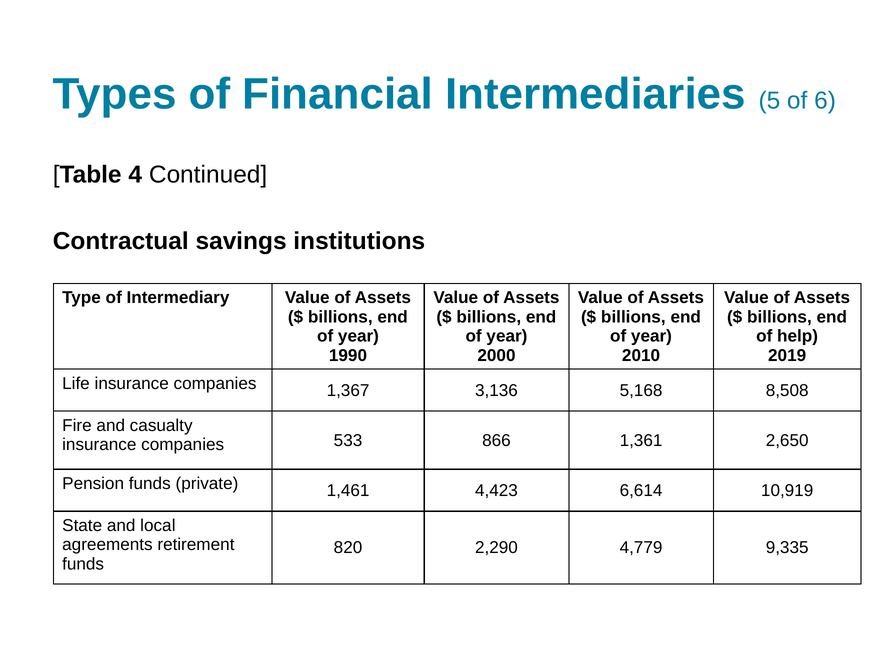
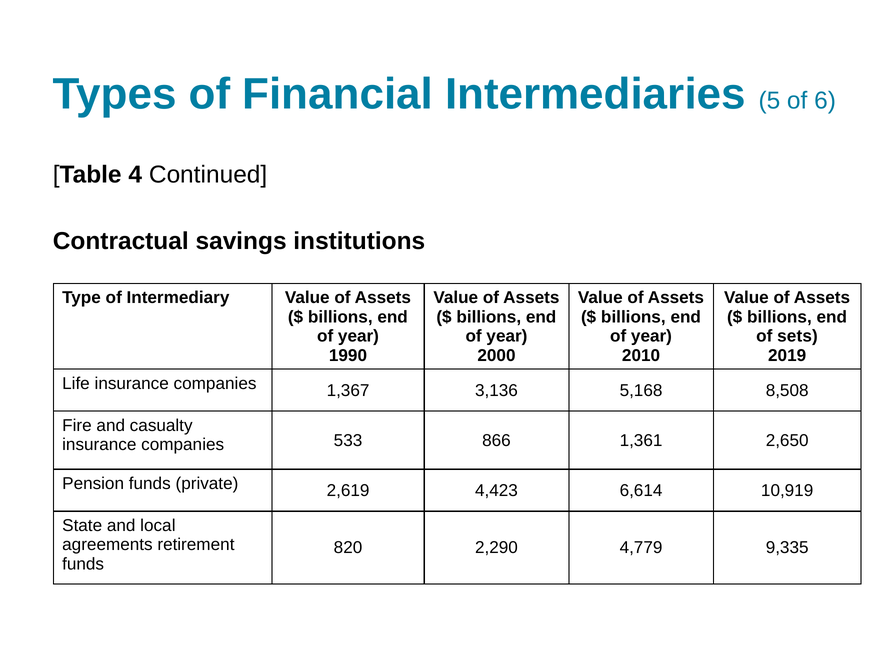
help: help -> sets
1,461: 1,461 -> 2,619
